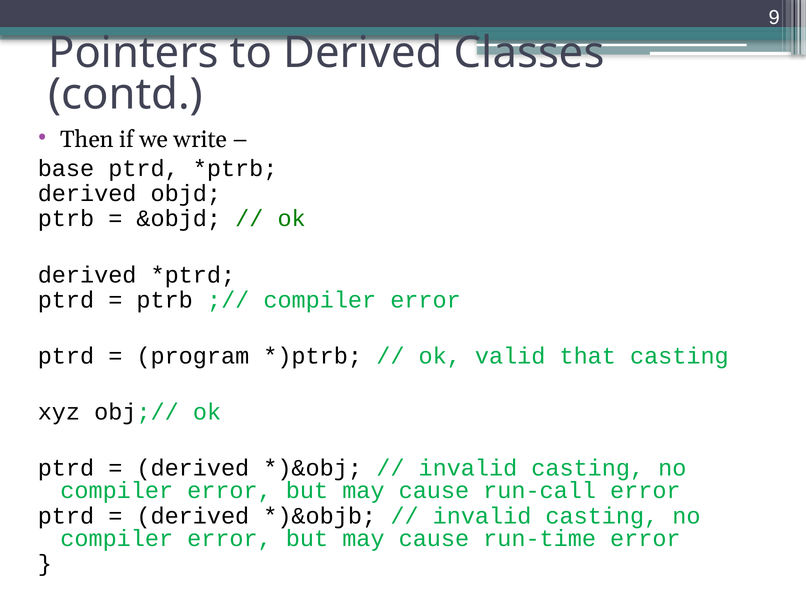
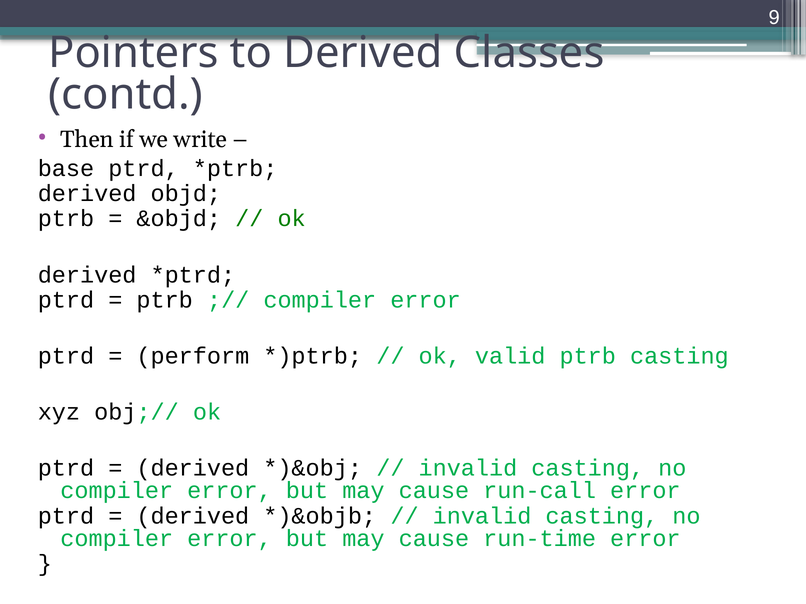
program: program -> perform
valid that: that -> ptrb
